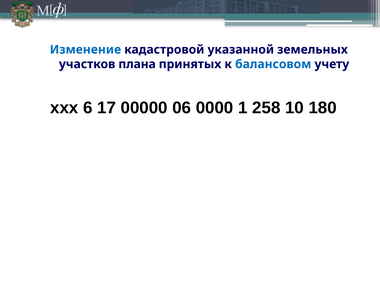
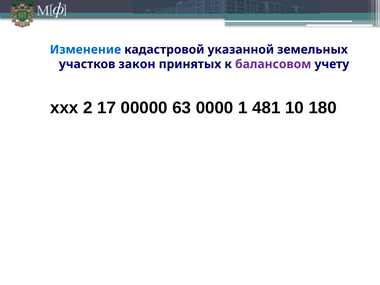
плана: плана -> закон
балансовом colour: blue -> purple
6: 6 -> 2
06: 06 -> 63
258: 258 -> 481
